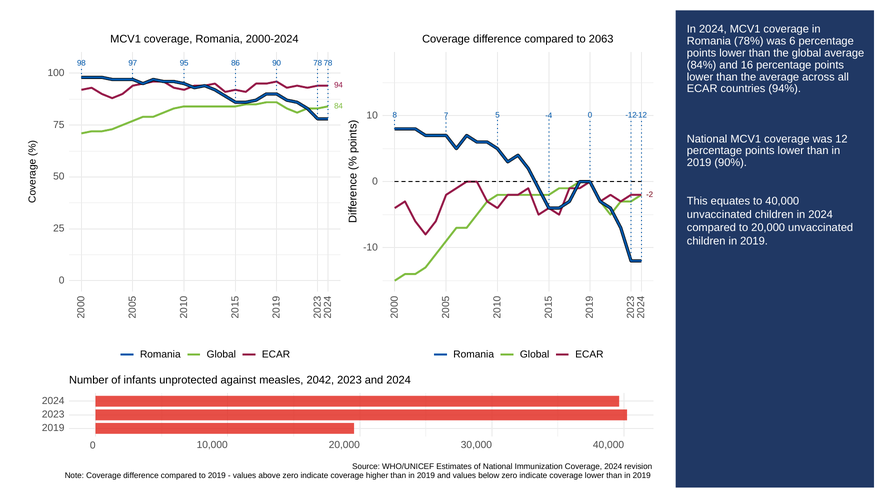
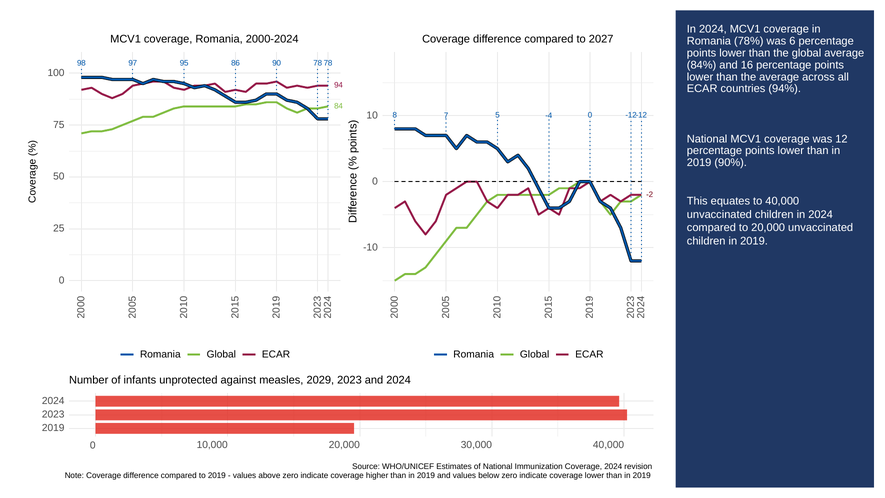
2063: 2063 -> 2027
2042: 2042 -> 2029
